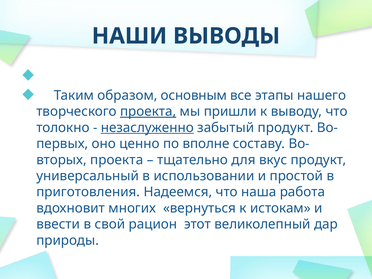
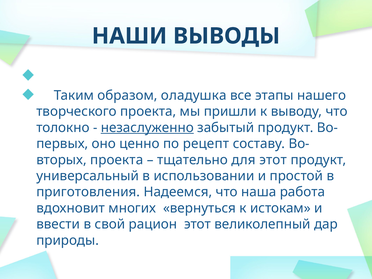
основным: основным -> оладушка
проекта at (148, 111) underline: present -> none
вполне: вполне -> рецепт
для вкус: вкус -> этот
